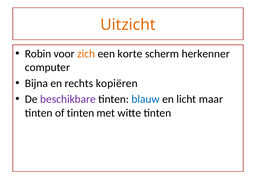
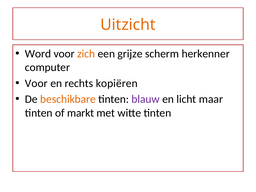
Robin: Robin -> Word
korte: korte -> grijze
Bijna at (36, 83): Bijna -> Voor
beschikbare colour: purple -> orange
blauw colour: blue -> purple
of tinten: tinten -> markt
